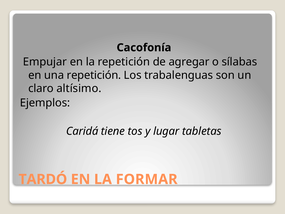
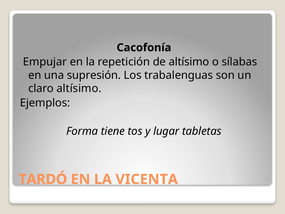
de agregar: agregar -> altísimo
una repetición: repetición -> supresión
Caridá: Caridá -> Forma
FORMAR: FORMAR -> VICENTA
